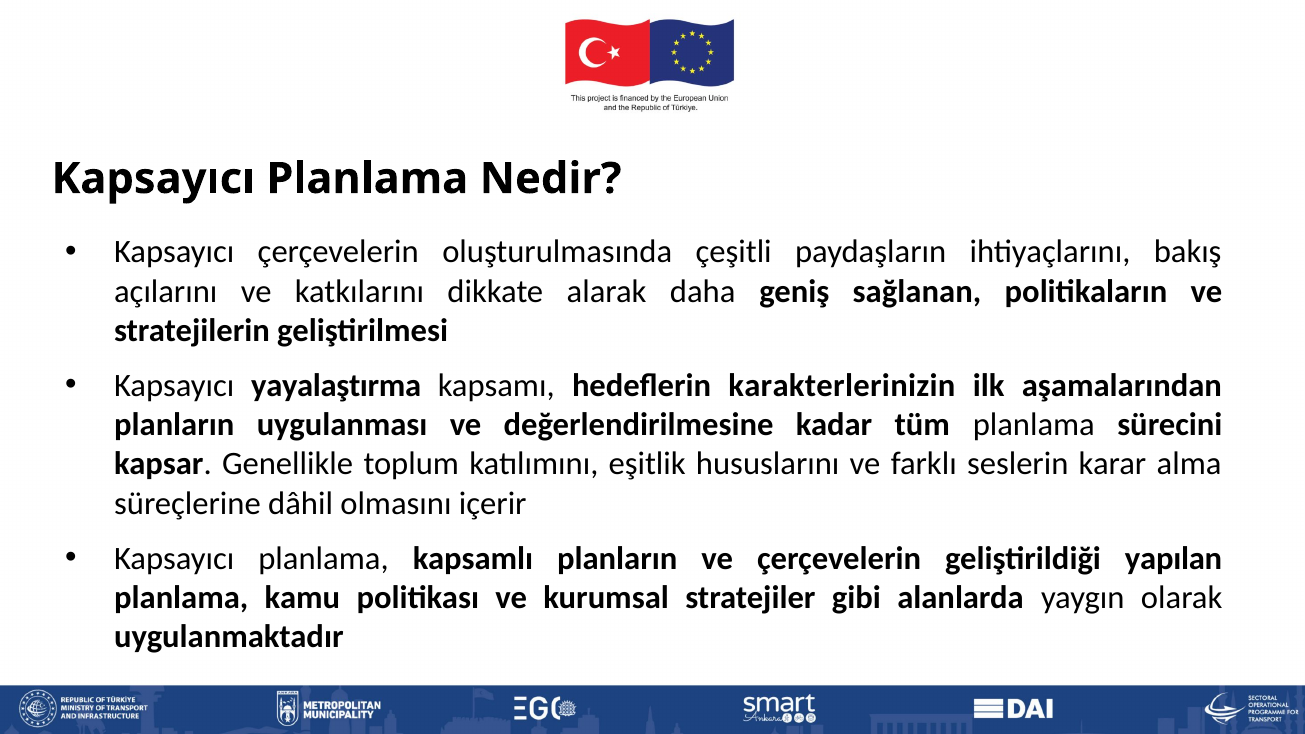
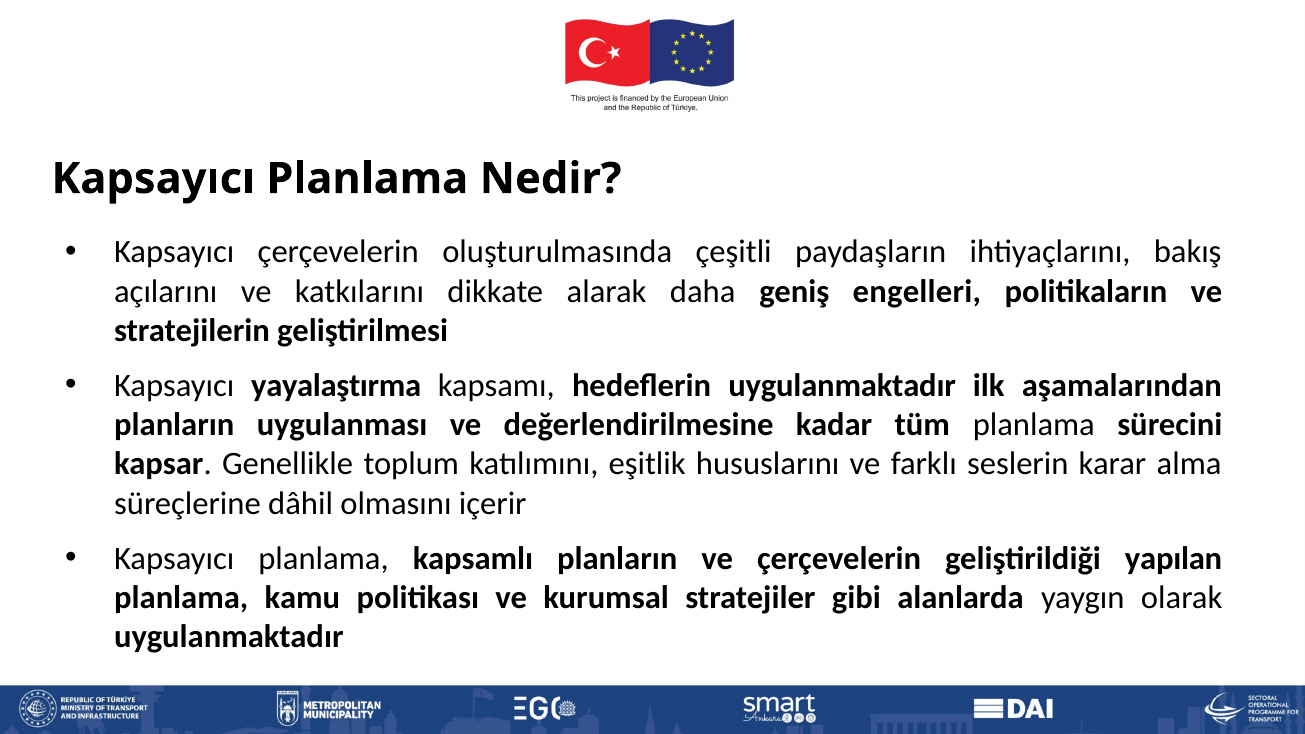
sağlanan: sağlanan -> engelleri
hedeflerin karakterlerinizin: karakterlerinizin -> uygulanmaktadır
